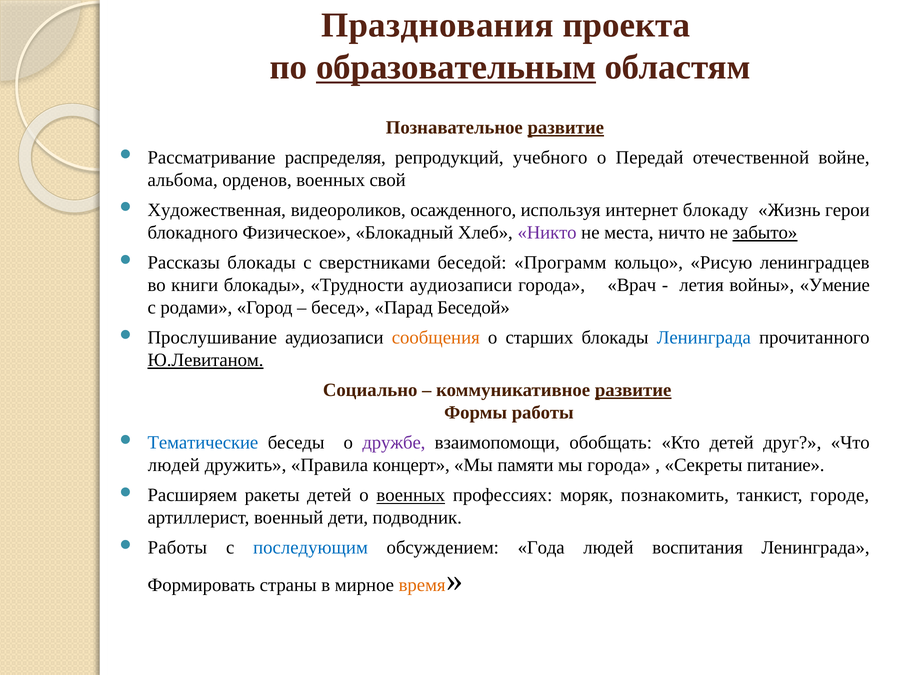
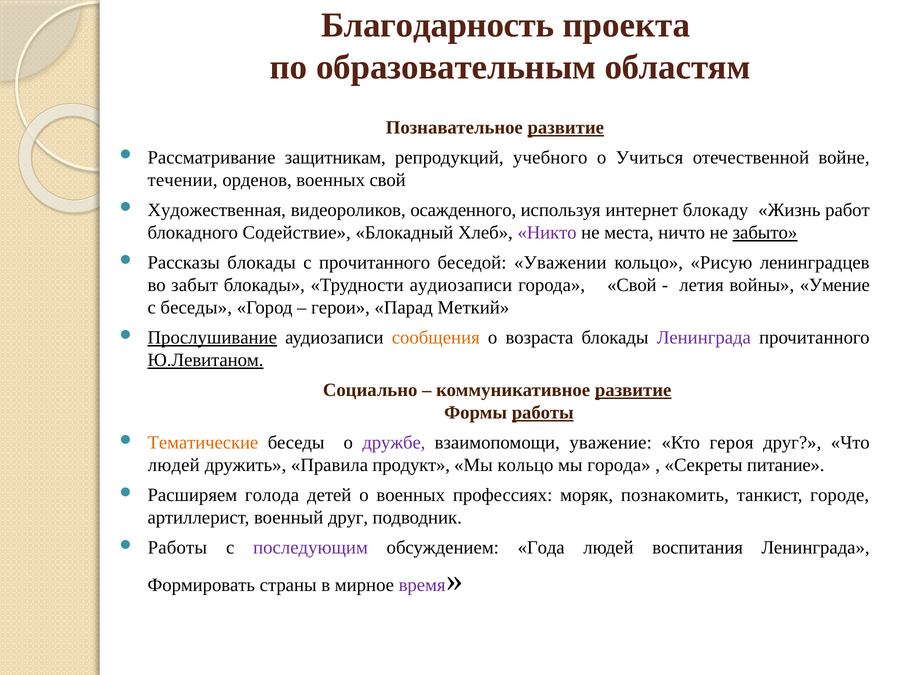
Празднования: Празднования -> Благодарность
образовательным underline: present -> none
распределяя: распределяя -> защитникам
Передай: Передай -> Учиться
альбома: альбома -> течении
герои: герои -> работ
Физическое: Физическое -> Содействие
с сверстниками: сверстниками -> прочитанного
Программ: Программ -> Уважении
книги: книги -> забыт
города Врач: Врач -> Свой
с родами: родами -> беседы
бесед: бесед -> герои
Парад Беседой: Беседой -> Меткий
Прослушивание underline: none -> present
старших: старших -> возраста
Ленинграда at (704, 338) colour: blue -> purple
работы at (543, 413) underline: none -> present
Тематические colour: blue -> orange
обобщать: обобщать -> уважение
Кто детей: детей -> героя
концерт: концерт -> продукт
Мы памяти: памяти -> кольцо
ракеты: ракеты -> голода
военных at (411, 495) underline: present -> none
военный дети: дети -> друг
последующим colour: blue -> purple
время colour: orange -> purple
